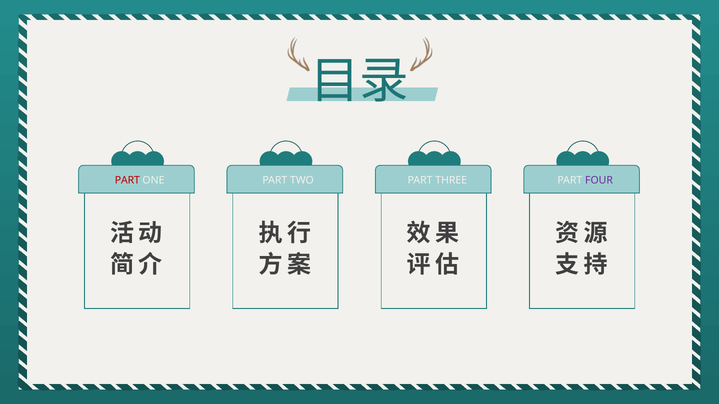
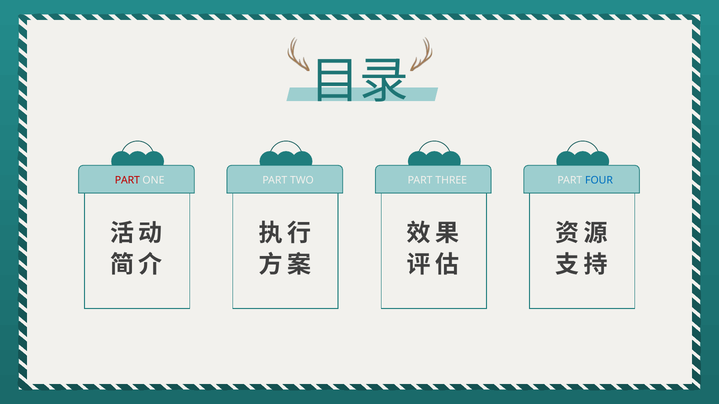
FOUR colour: purple -> blue
